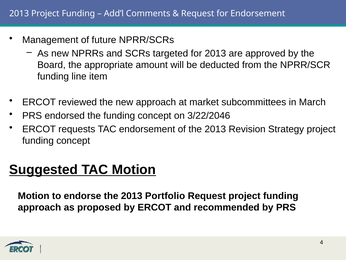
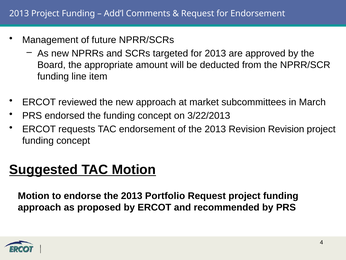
3/22/2046: 3/22/2046 -> 3/22/2013
Revision Strategy: Strategy -> Revision
